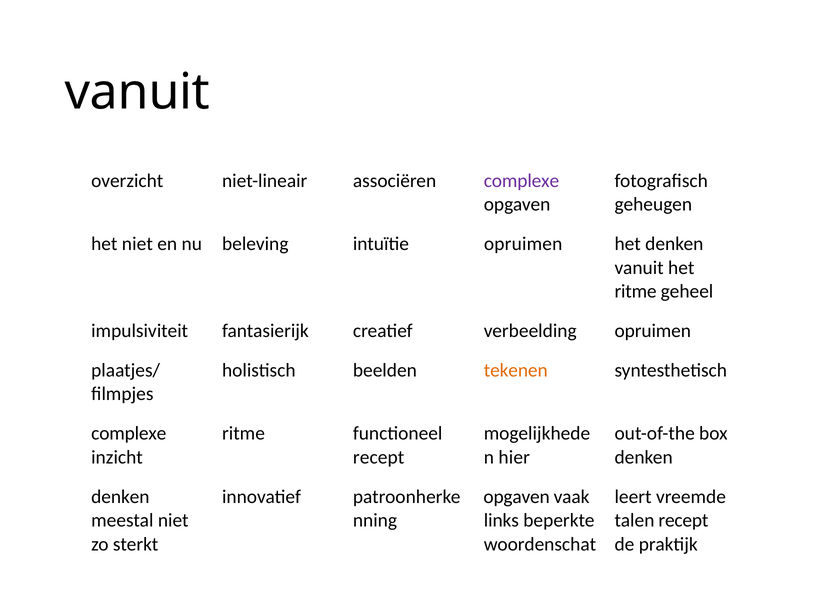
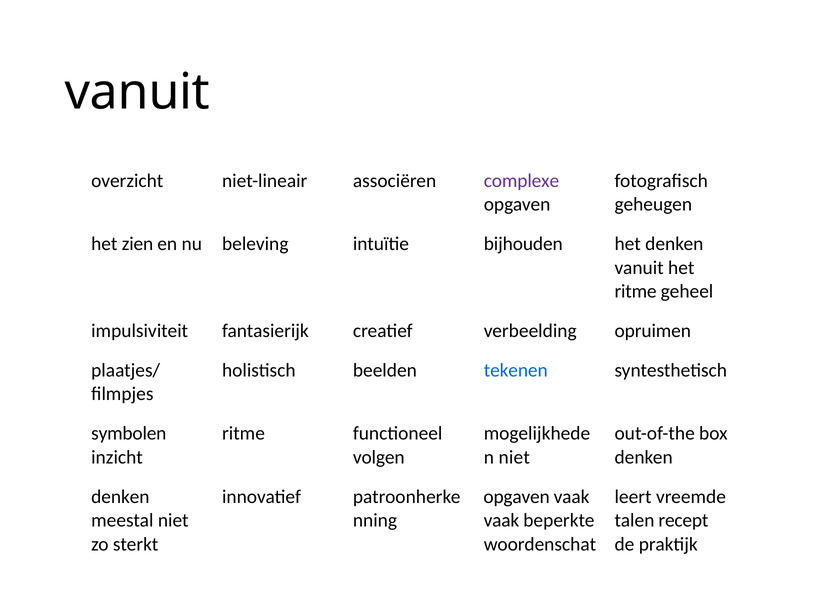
het niet: niet -> zien
intuïtie opruimen: opruimen -> bijhouden
tekenen colour: orange -> blue
complexe at (129, 433): complexe -> symbolen
recept at (379, 457): recept -> volgen
hier at (514, 457): hier -> niet
links at (501, 520): links -> vaak
